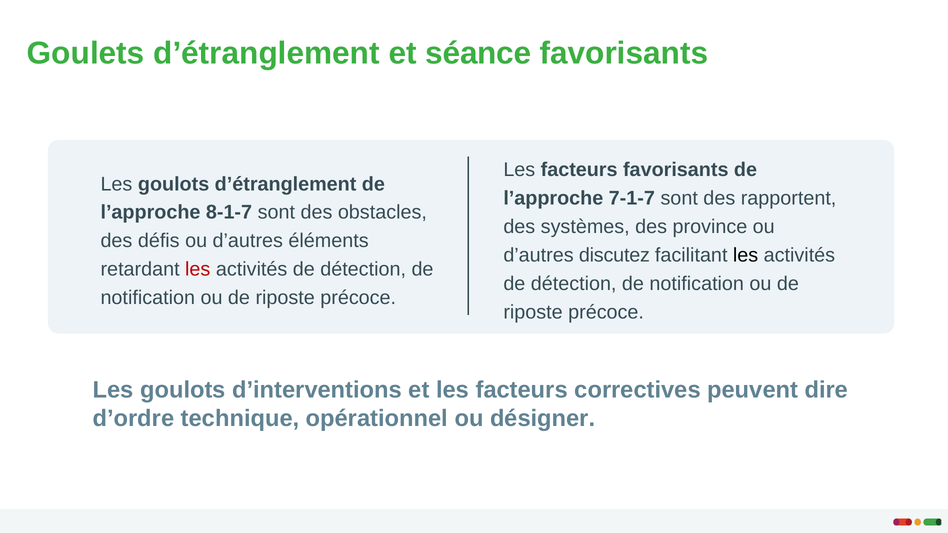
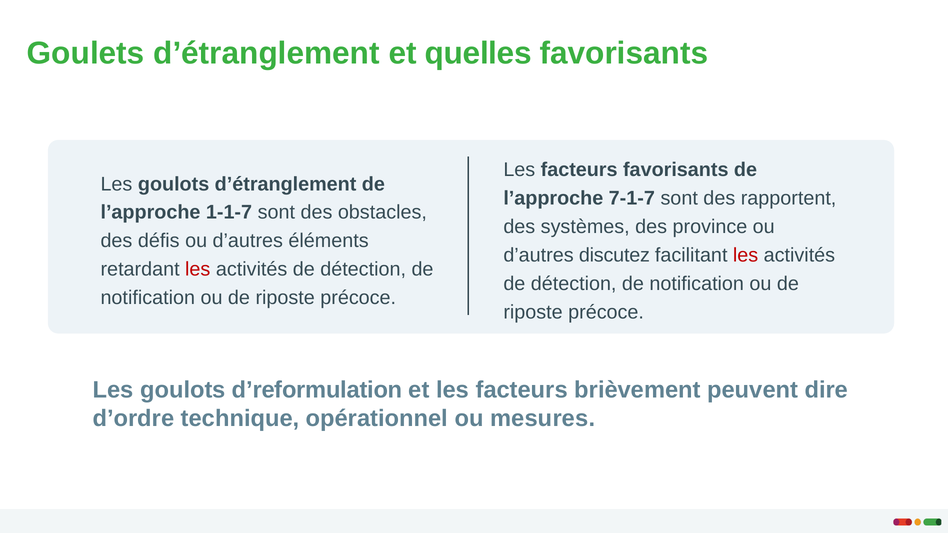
séance: séance -> quelles
8-1-7: 8-1-7 -> 1-1-7
les at (746, 255) colour: black -> red
d’interventions: d’interventions -> d’reformulation
correctives: correctives -> brièvement
désigner: désigner -> mesures
